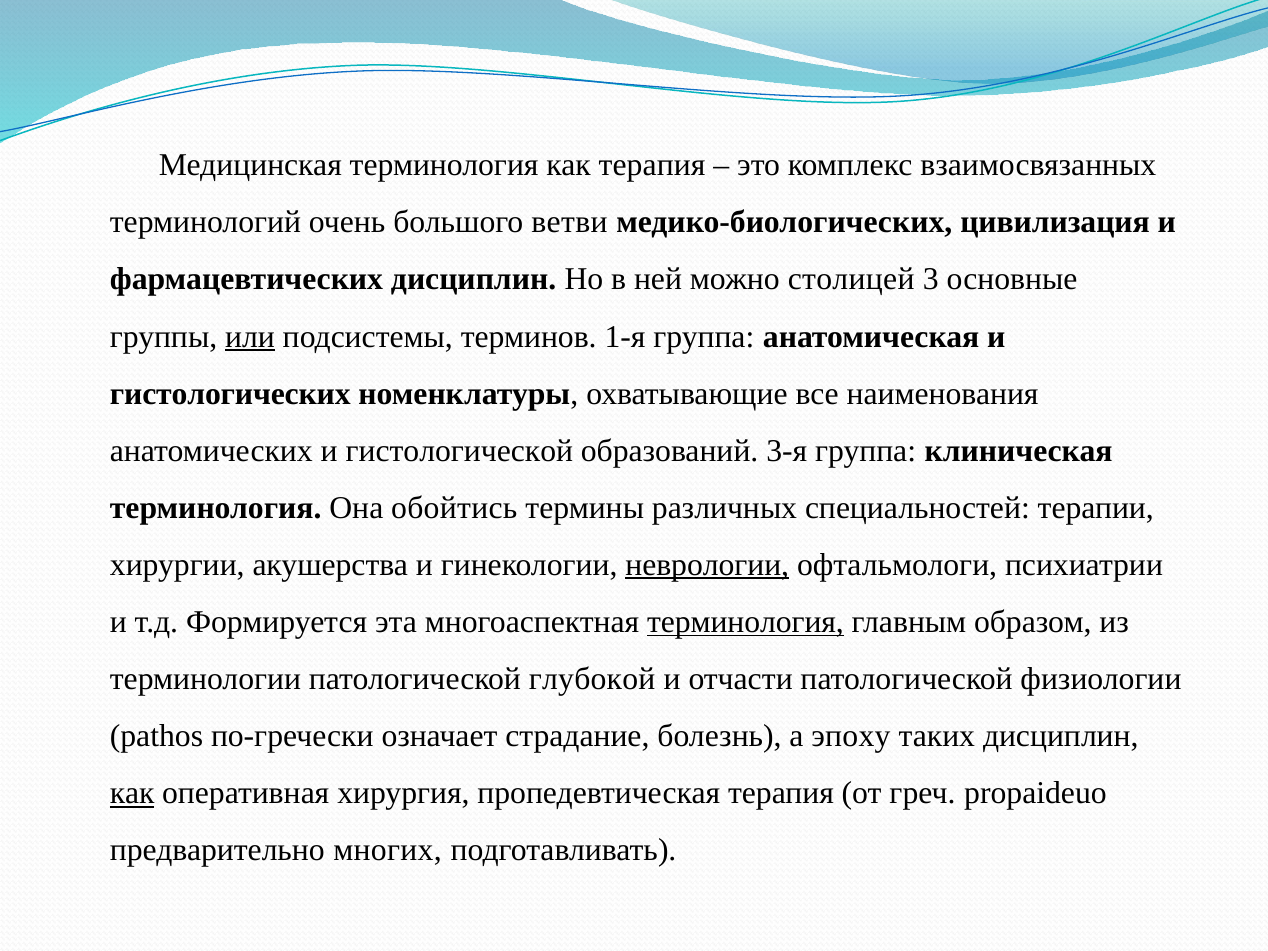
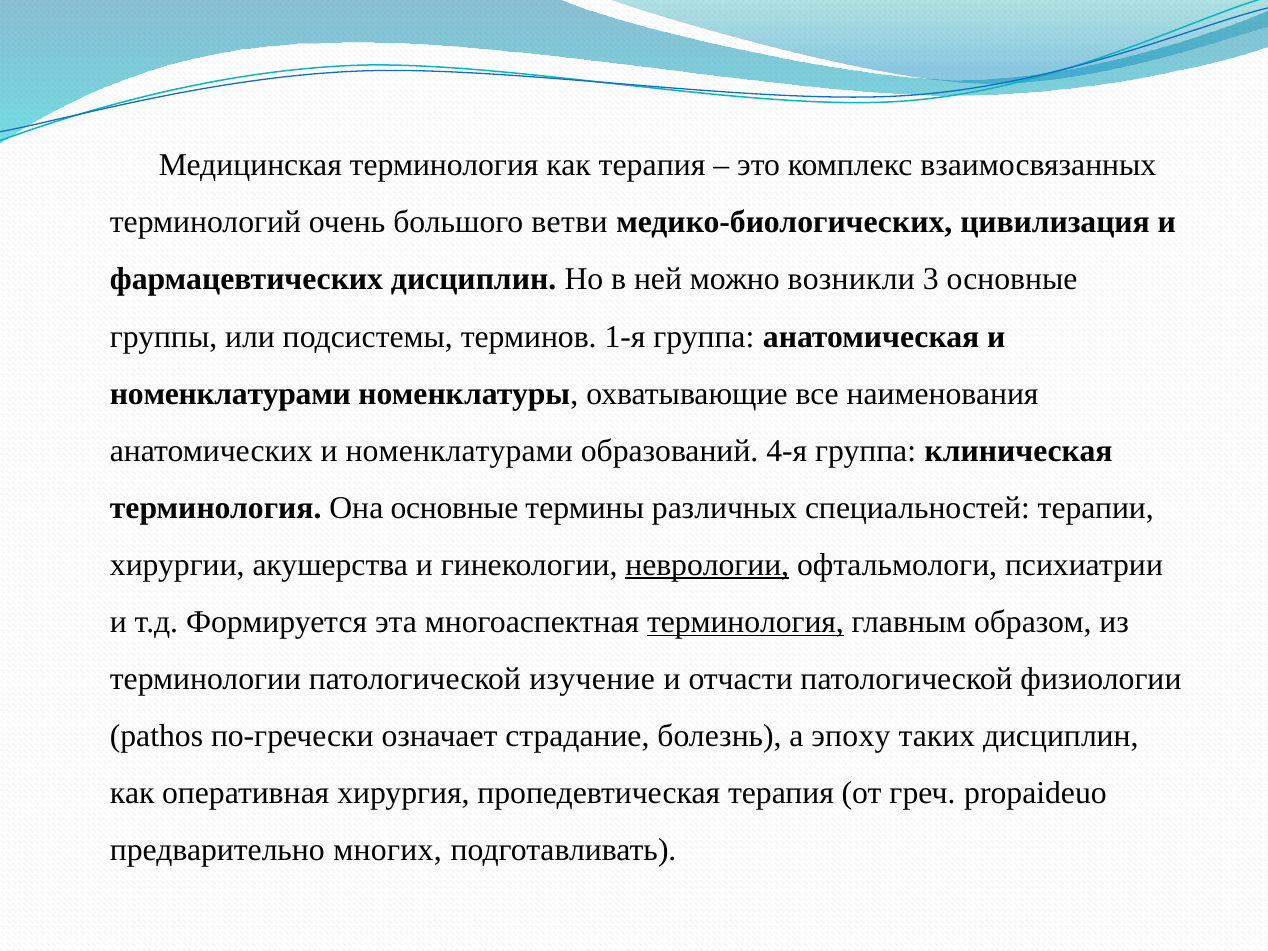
столицей: столицей -> возникли
или underline: present -> none
гистологических at (230, 394): гистологических -> номенклатурами
анатомических и гистологической: гистологической -> номенклатурами
3-я: 3-я -> 4-я
Она обойтись: обойтись -> основные
глубокой: глубокой -> изучение
как at (132, 793) underline: present -> none
